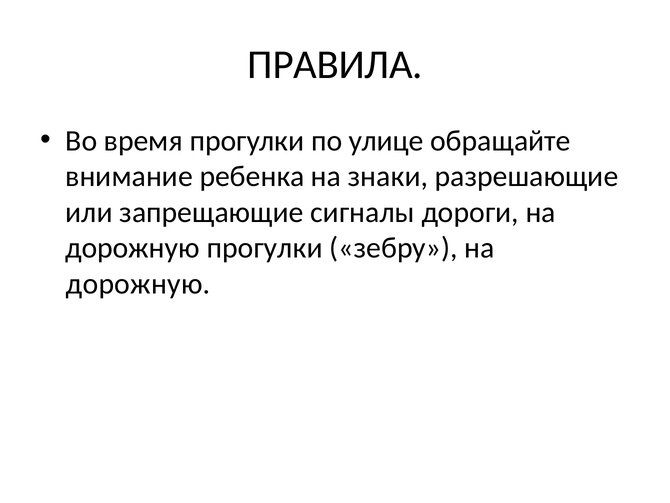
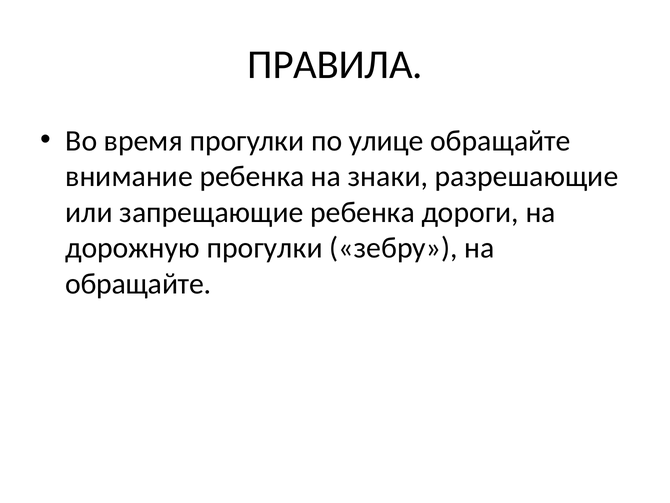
запрещающие сигналы: сигналы -> ребенка
дорожную at (138, 284): дорожную -> обращайте
